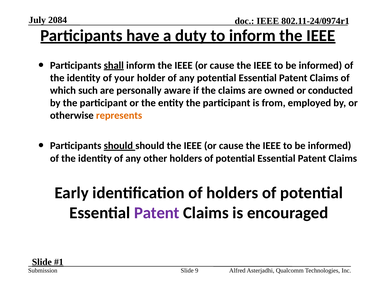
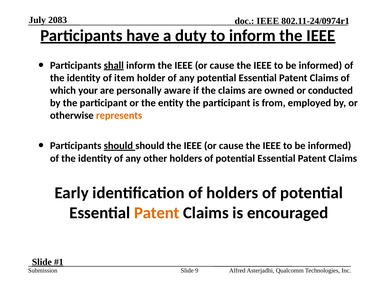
2084: 2084 -> 2083
your: your -> item
such: such -> your
Patent at (157, 213) colour: purple -> orange
